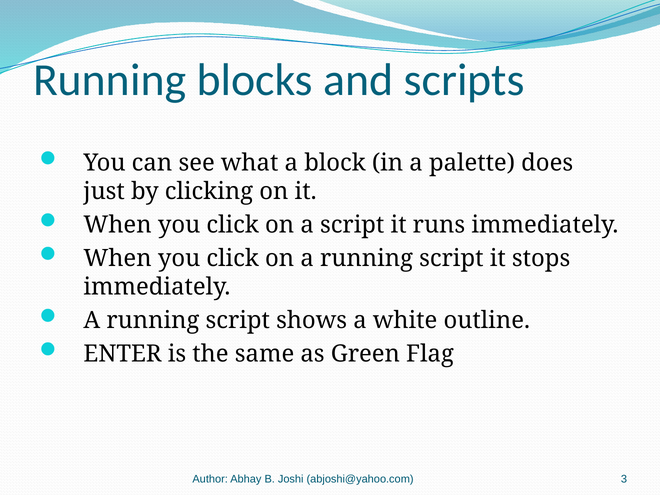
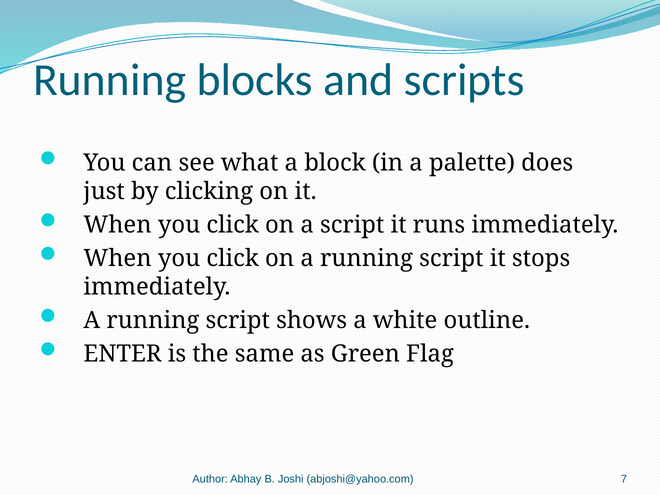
3: 3 -> 7
